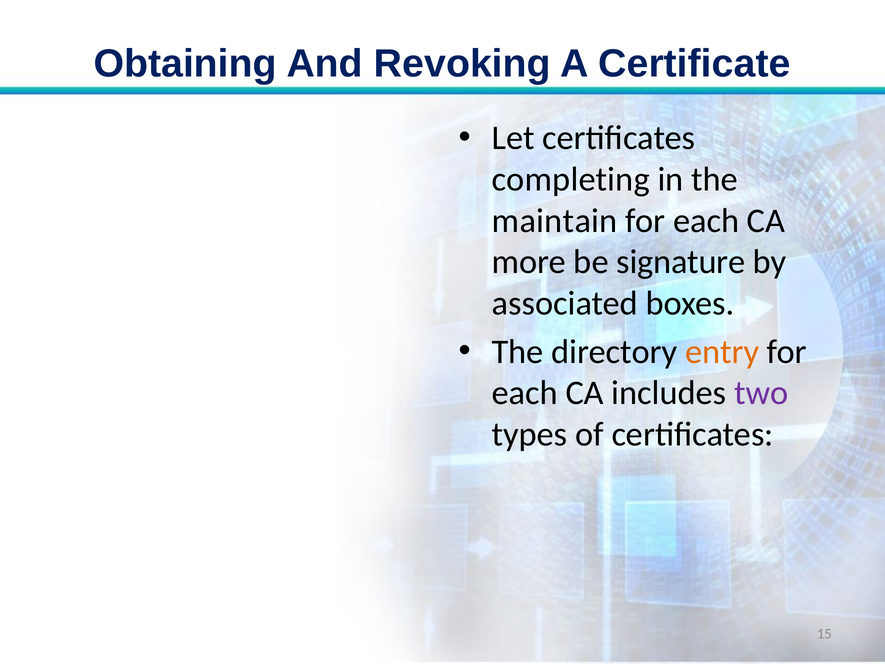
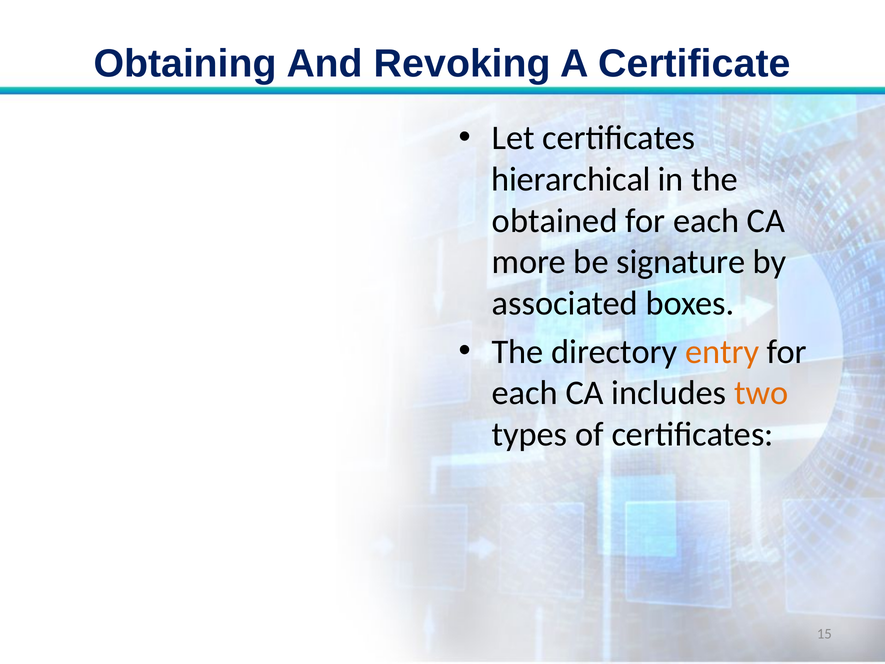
completing: completing -> hierarchical
maintain: maintain -> obtained
two colour: purple -> orange
